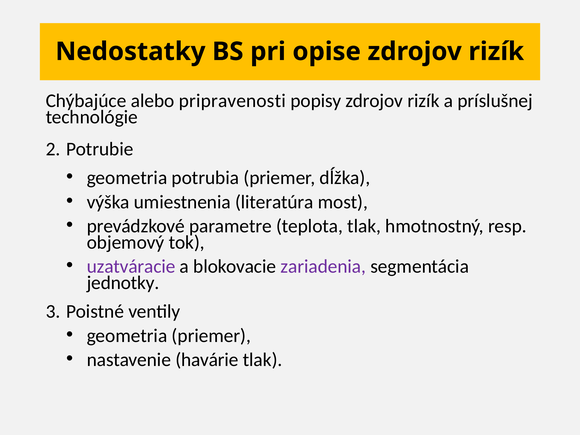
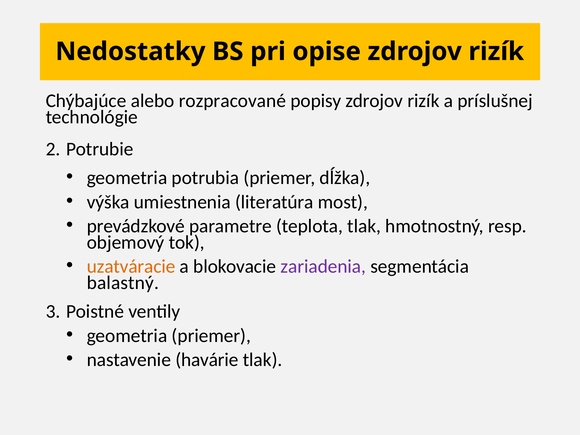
pripravenosti: pripravenosti -> rozpracované
uzatváracie colour: purple -> orange
jednotky: jednotky -> balastný
